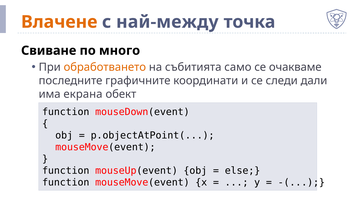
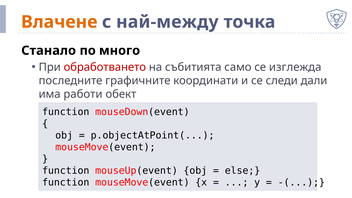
Свиване: Свиване -> Станало
обработването colour: orange -> red
очакваме: очакваме -> изглежда
екрана: екрана -> работи
